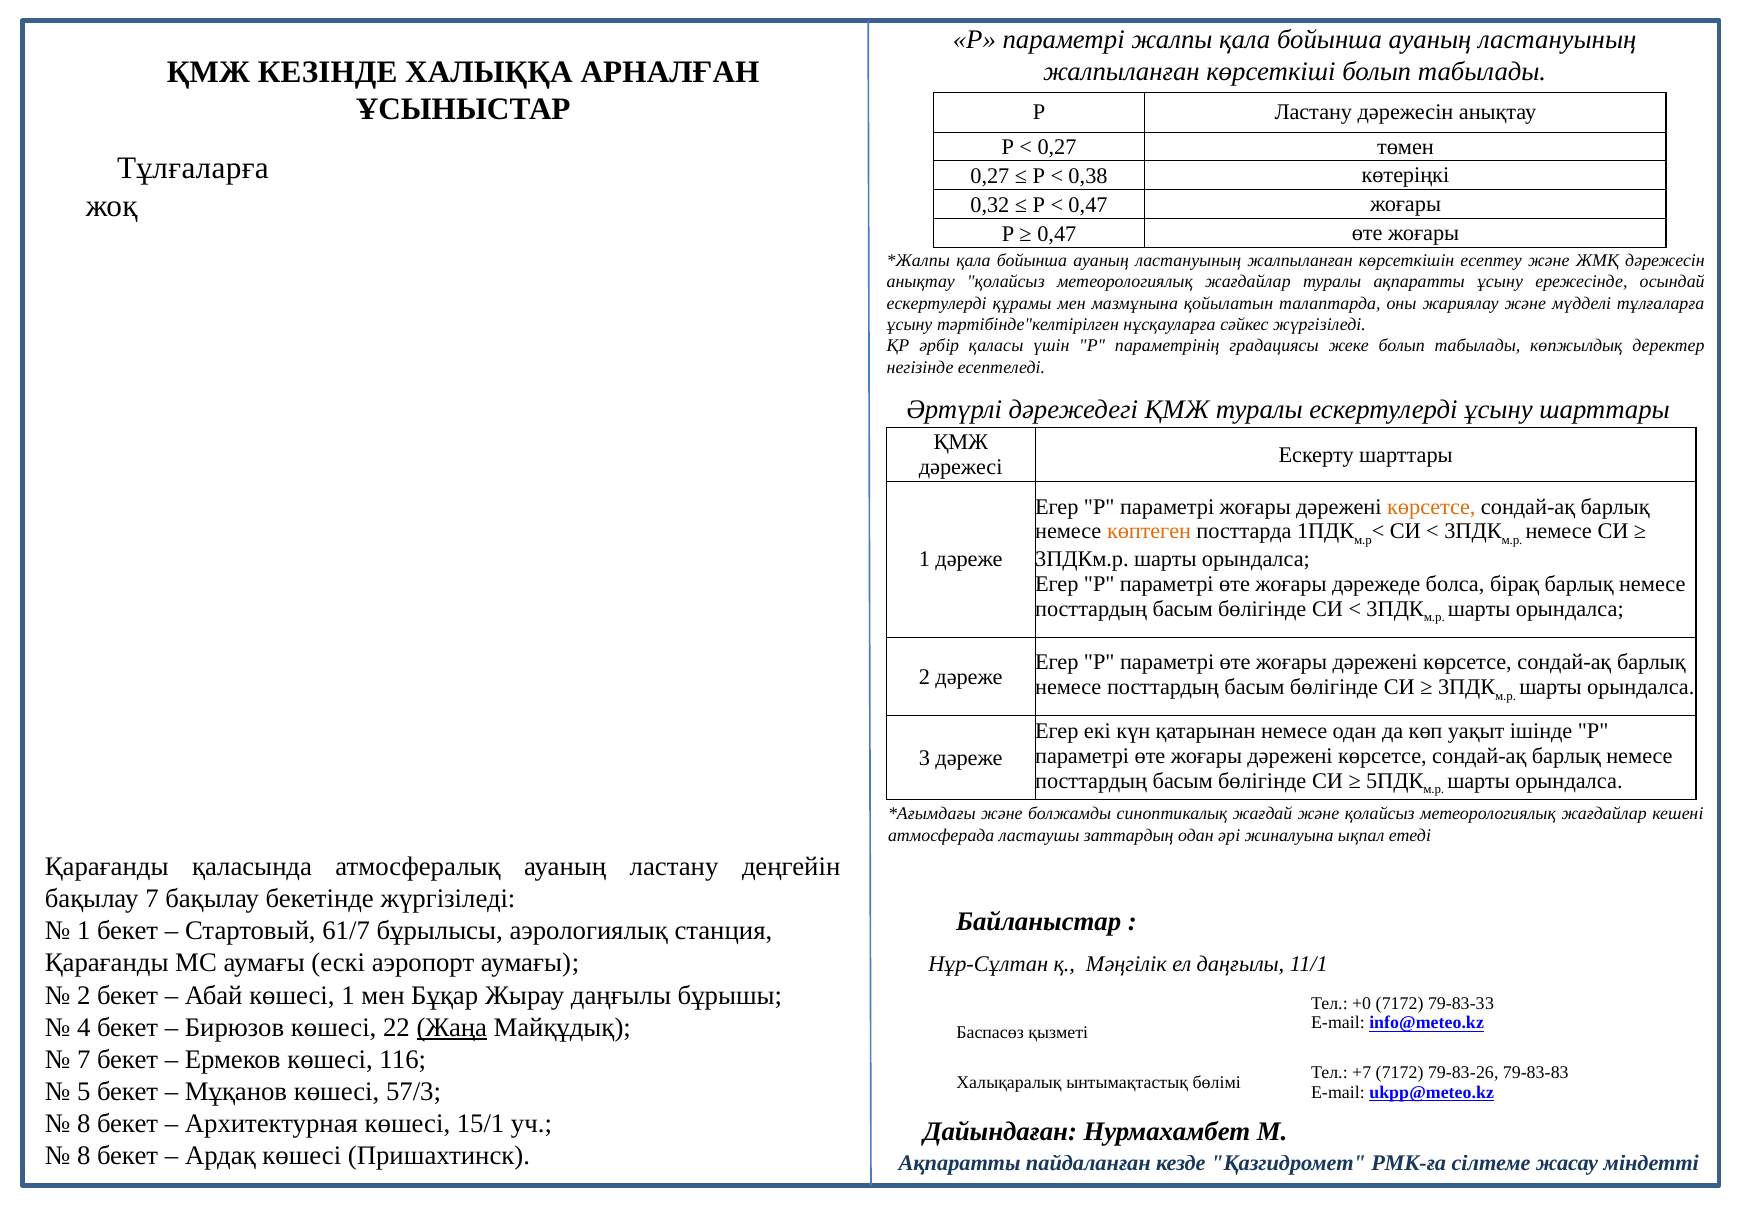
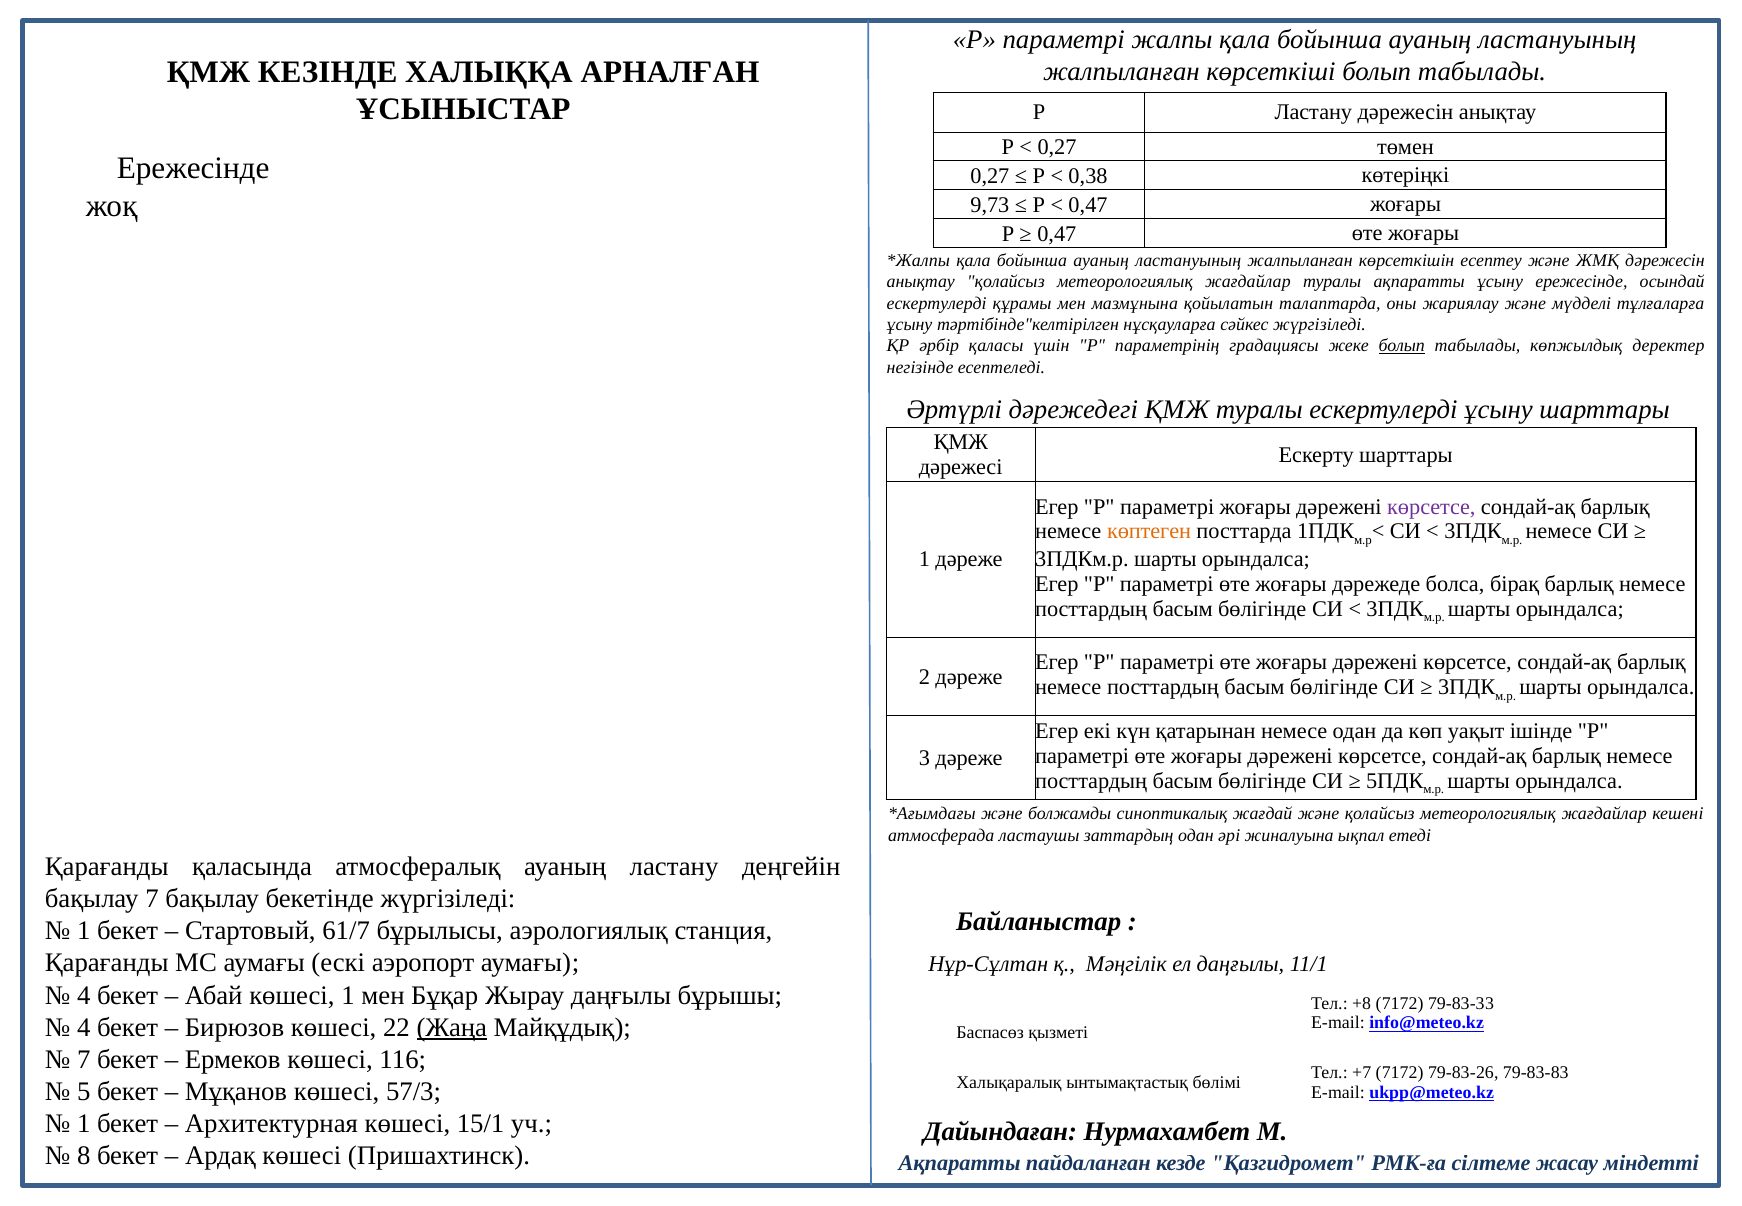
Тұлғаларға at (193, 168): Тұлғаларға -> Ережесінде
0,32: 0,32 -> 9,73
болып at (1402, 346) underline: none -> present
көрсетсе at (1431, 507) colour: orange -> purple
2 at (84, 995): 2 -> 4
+0: +0 -> +8
8 at (84, 1124): 8 -> 1
